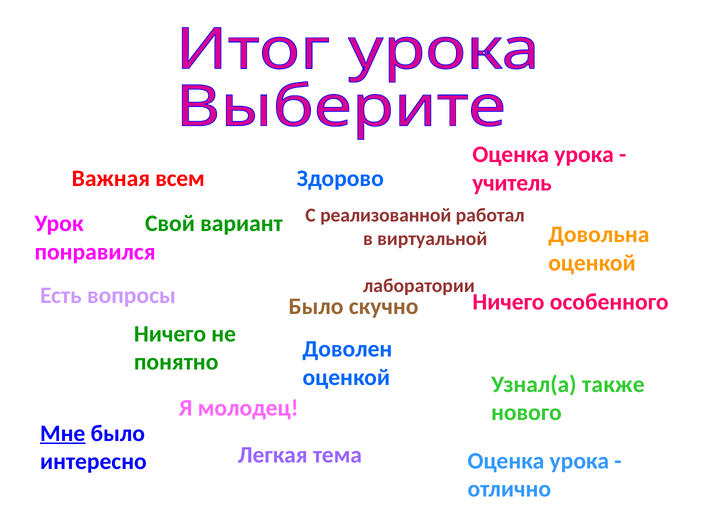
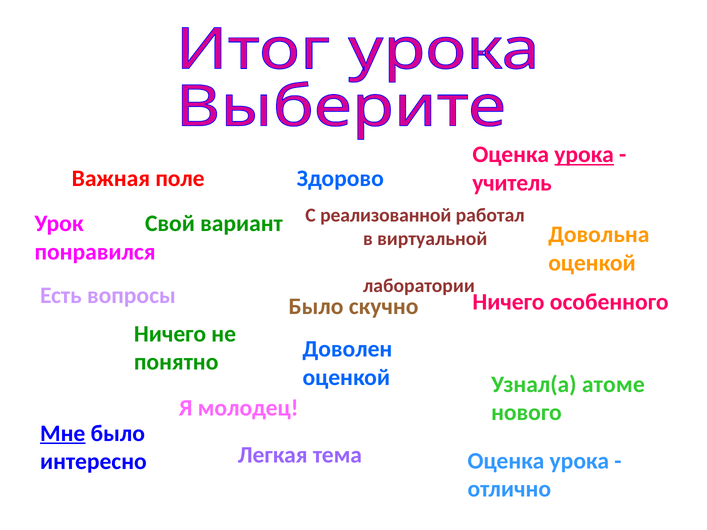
урока at (584, 155) underline: none -> present
всем: всем -> поле
также: также -> атоме
